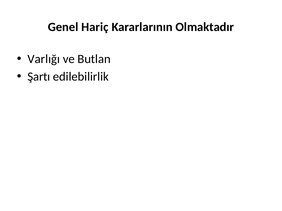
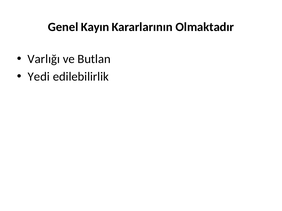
Hariç: Hariç -> Kayın
Şartı: Şartı -> Yedi
